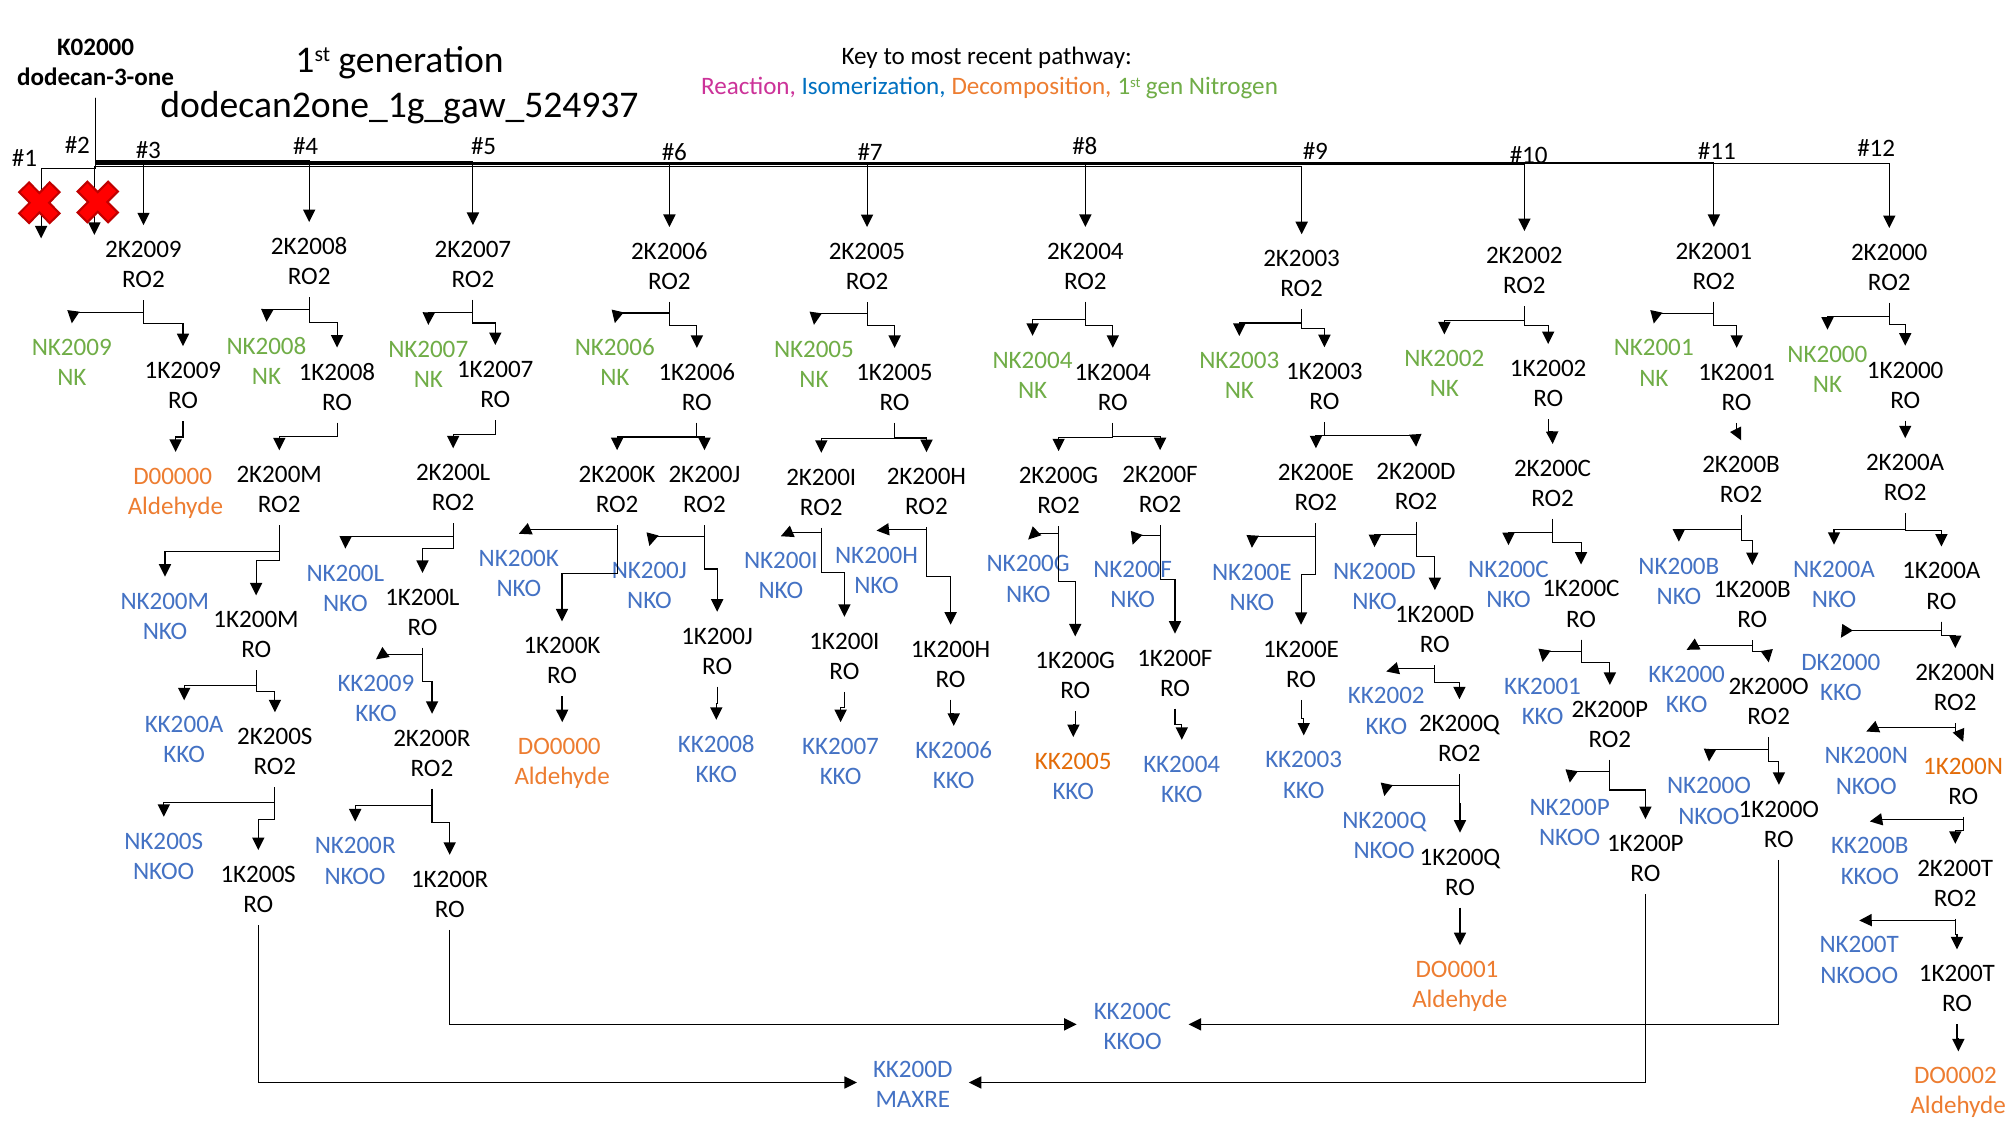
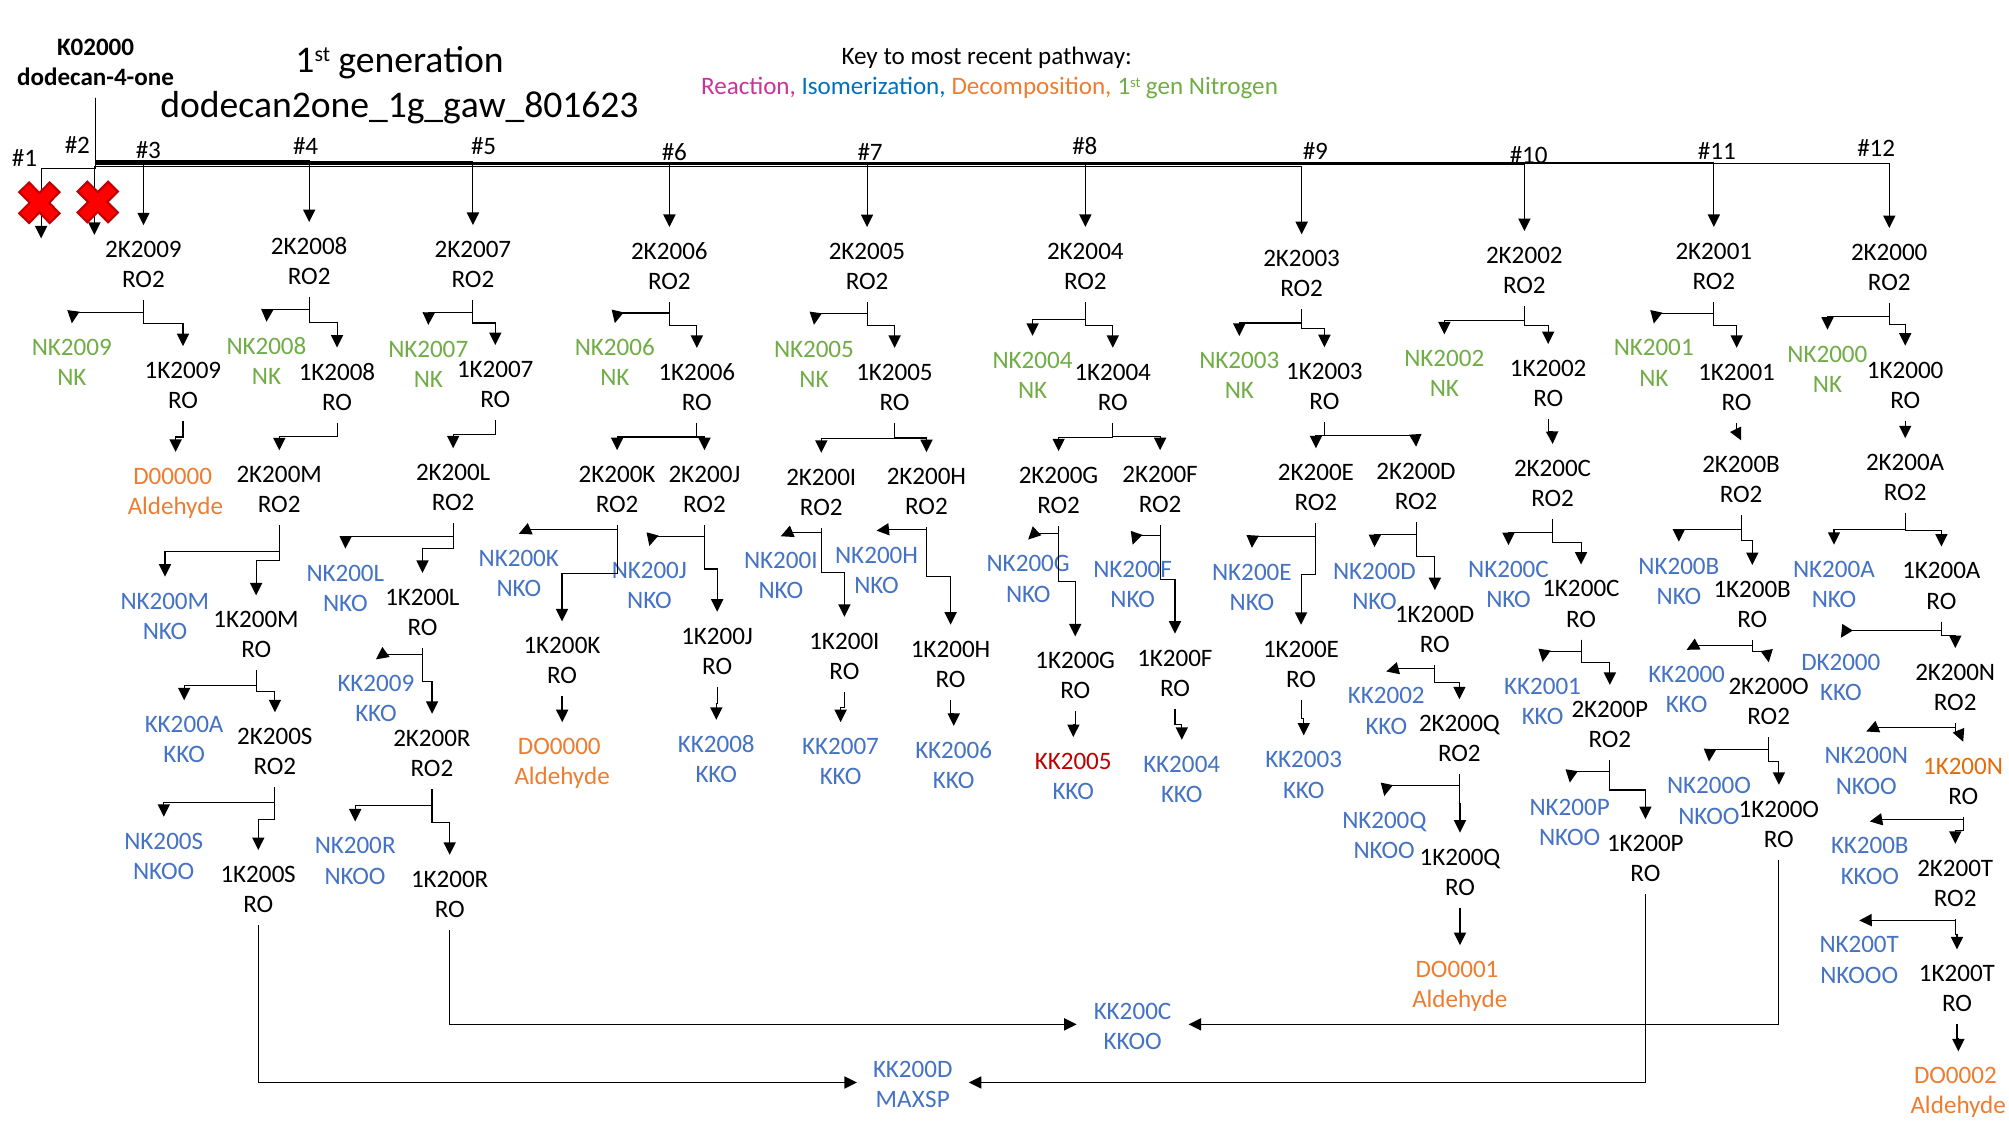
dodecan-3-one: dodecan-3-one -> dodecan-4-one
dodecan2one_1g_gaw_524937: dodecan2one_1g_gaw_524937 -> dodecan2one_1g_gaw_801623
KK2005 colour: orange -> red
MAXRE: MAXRE -> MAXSP
